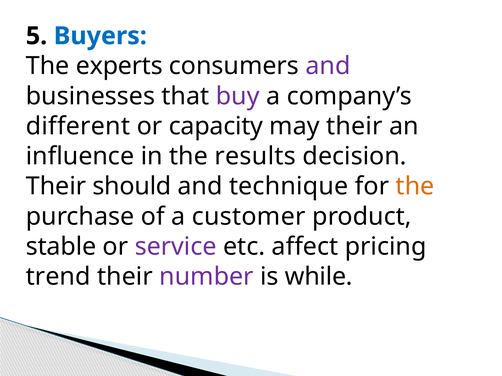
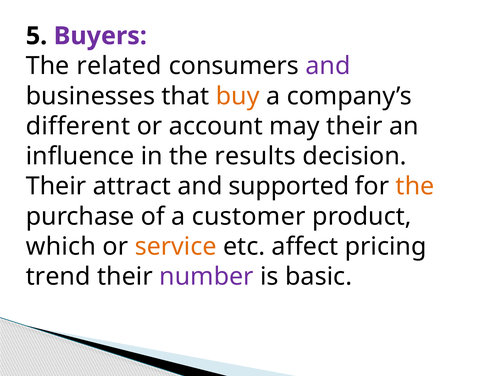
Buyers colour: blue -> purple
experts: experts -> related
buy colour: purple -> orange
capacity: capacity -> account
should: should -> attract
technique: technique -> supported
stable: stable -> which
service colour: purple -> orange
while: while -> basic
